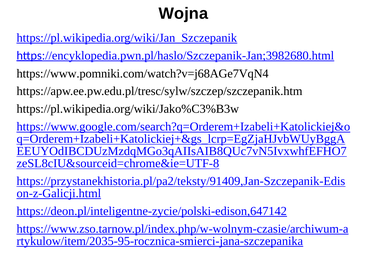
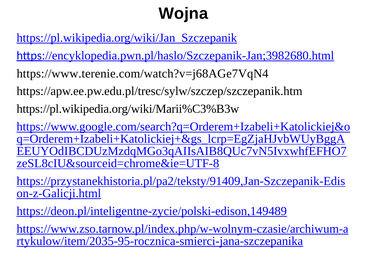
https://www.pomniki.com/watch?v=j68AGe7VqN4: https://www.pomniki.com/watch?v=j68AGe7VqN4 -> https://www.terenie.com/watch?v=j68AGe7VqN4
https://pl.wikipedia.org/wiki/Jako%C3%B3w: https://pl.wikipedia.org/wiki/Jako%C3%B3w -> https://pl.wikipedia.org/wiki/Marii%C3%B3w
https://deon.pl/inteligentne-zycie/polski-edison,647142: https://deon.pl/inteligentne-zycie/polski-edison,647142 -> https://deon.pl/inteligentne-zycie/polski-edison,149489
